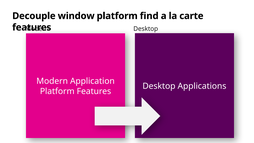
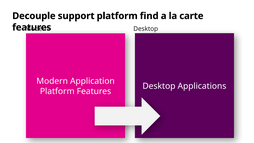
window: window -> support
